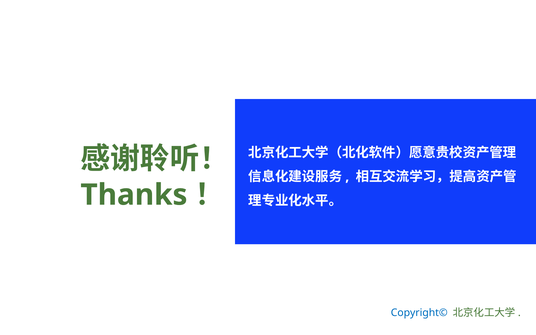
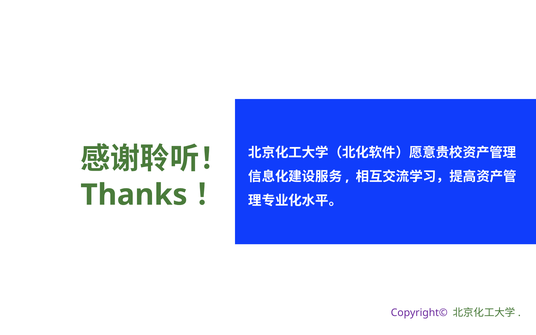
Copyright© colour: blue -> purple
